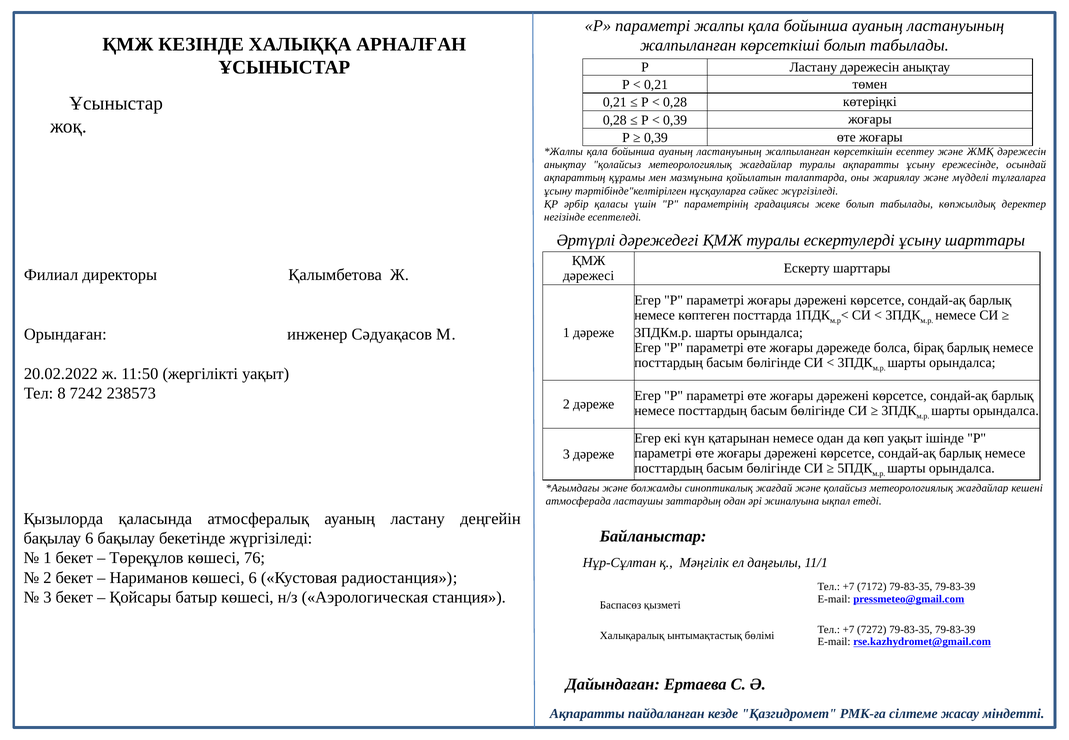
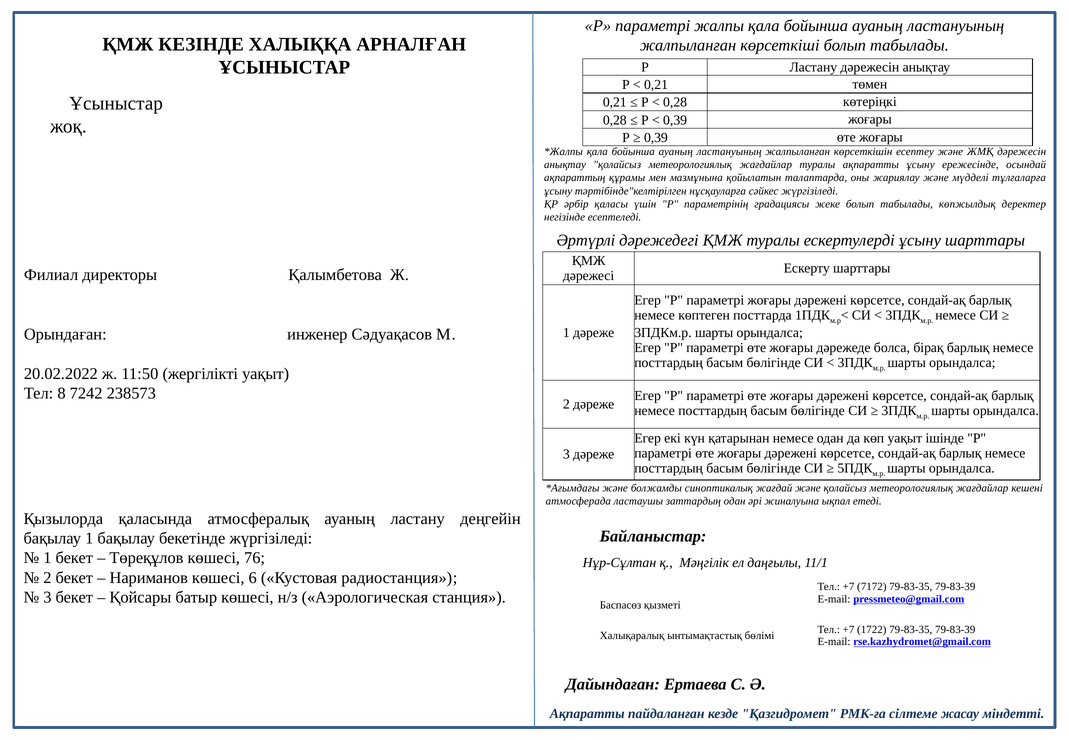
бақылау 6: 6 -> 1
7272: 7272 -> 1722
